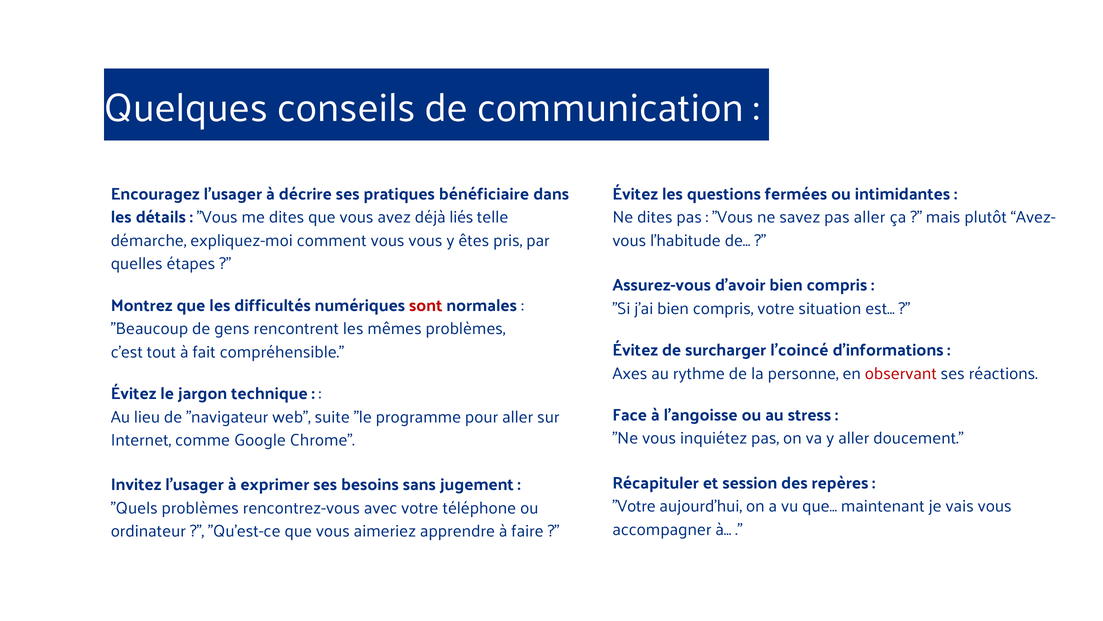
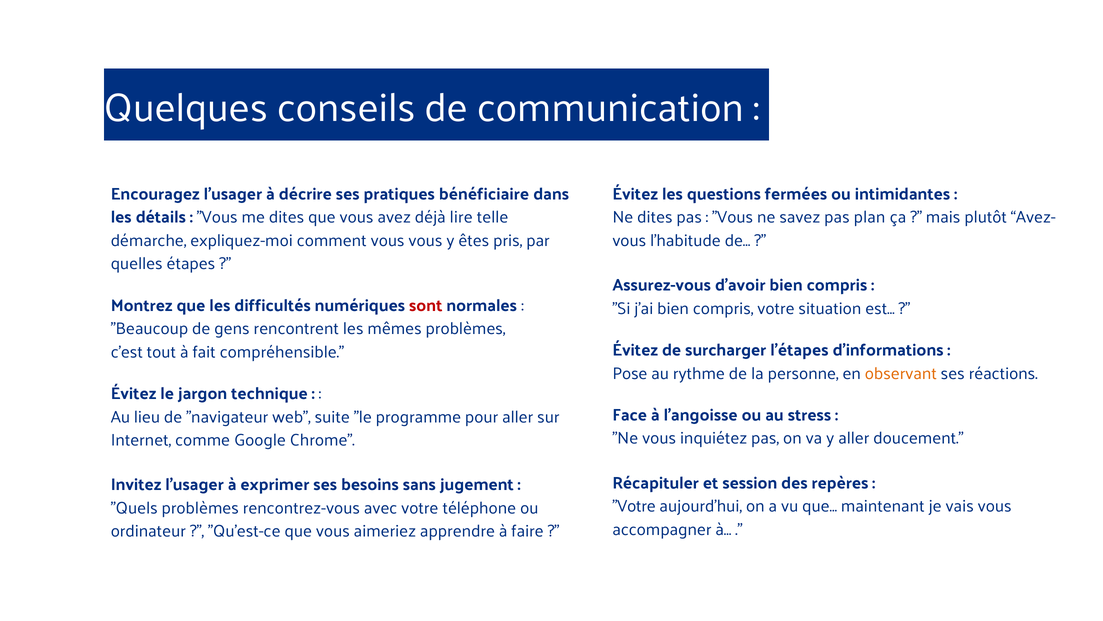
liés: liés -> lire
pas aller: aller -> plan
l’coincé: l’coincé -> l’étapes
Axes: Axes -> Pose
observant colour: red -> orange
